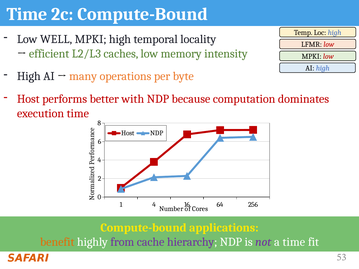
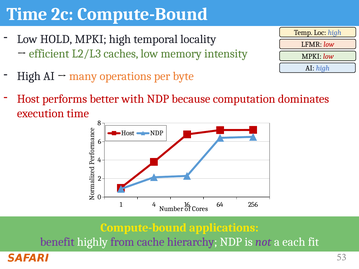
WELL: WELL -> HOLD
benefit colour: orange -> purple
a time: time -> each
